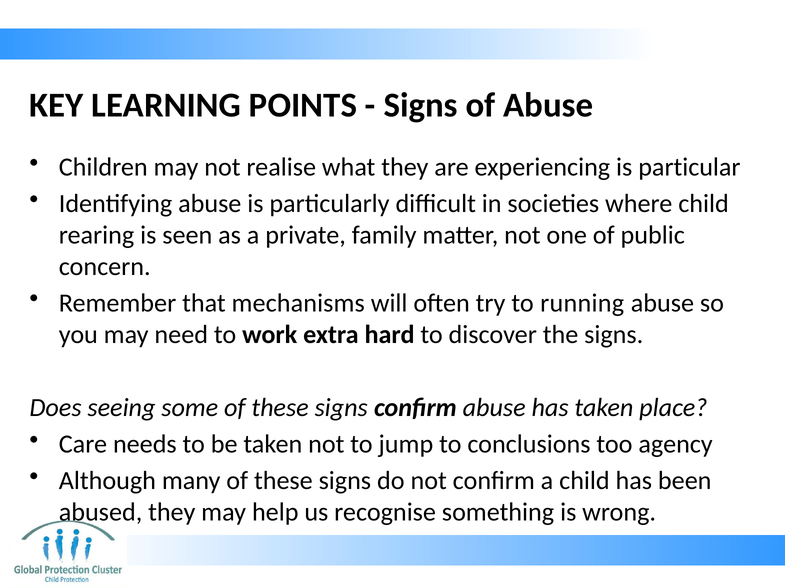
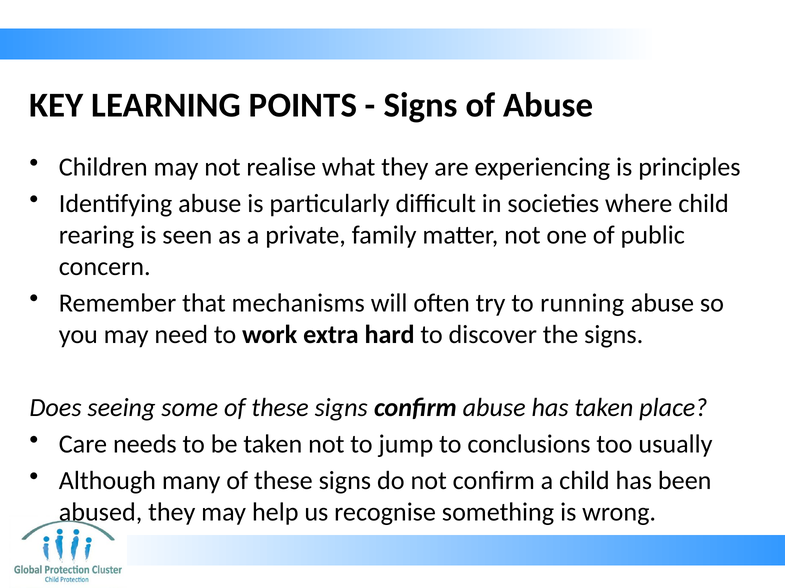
particular: particular -> principles
agency: agency -> usually
